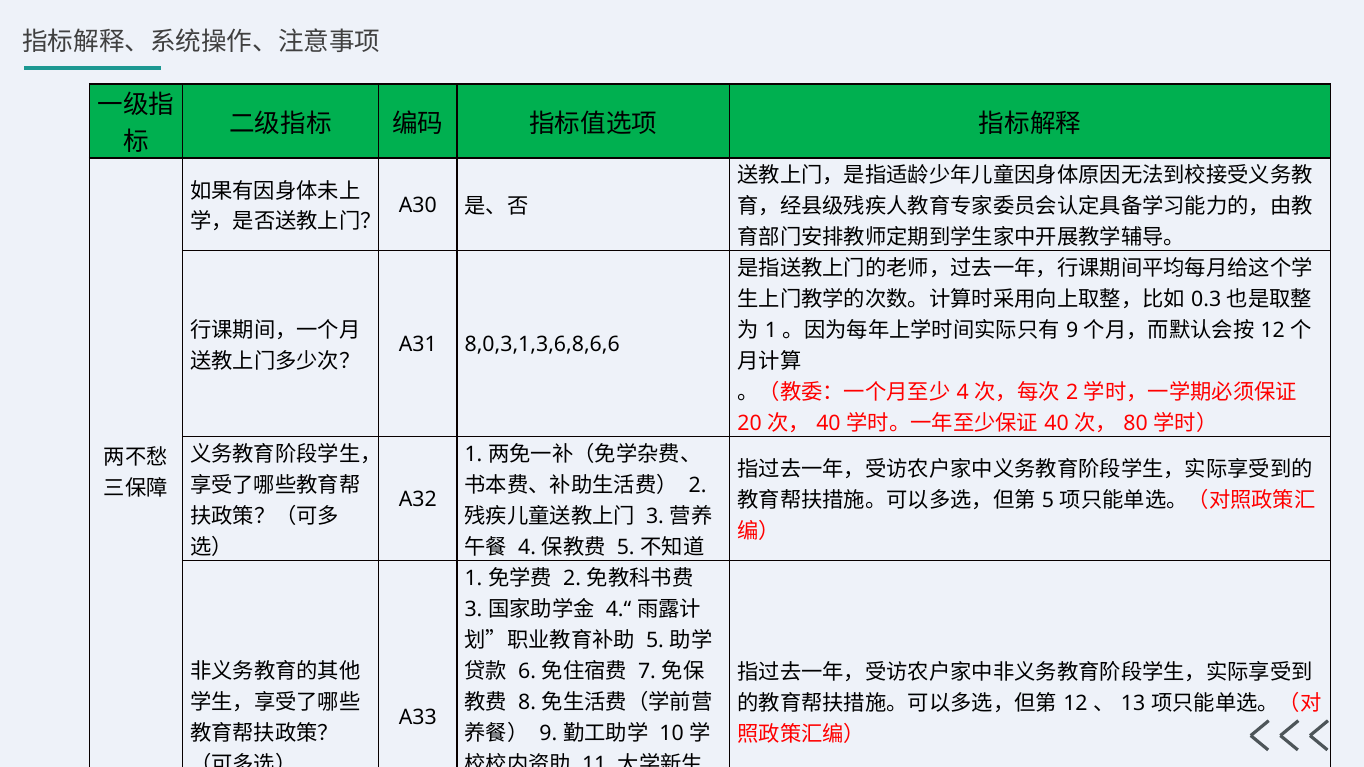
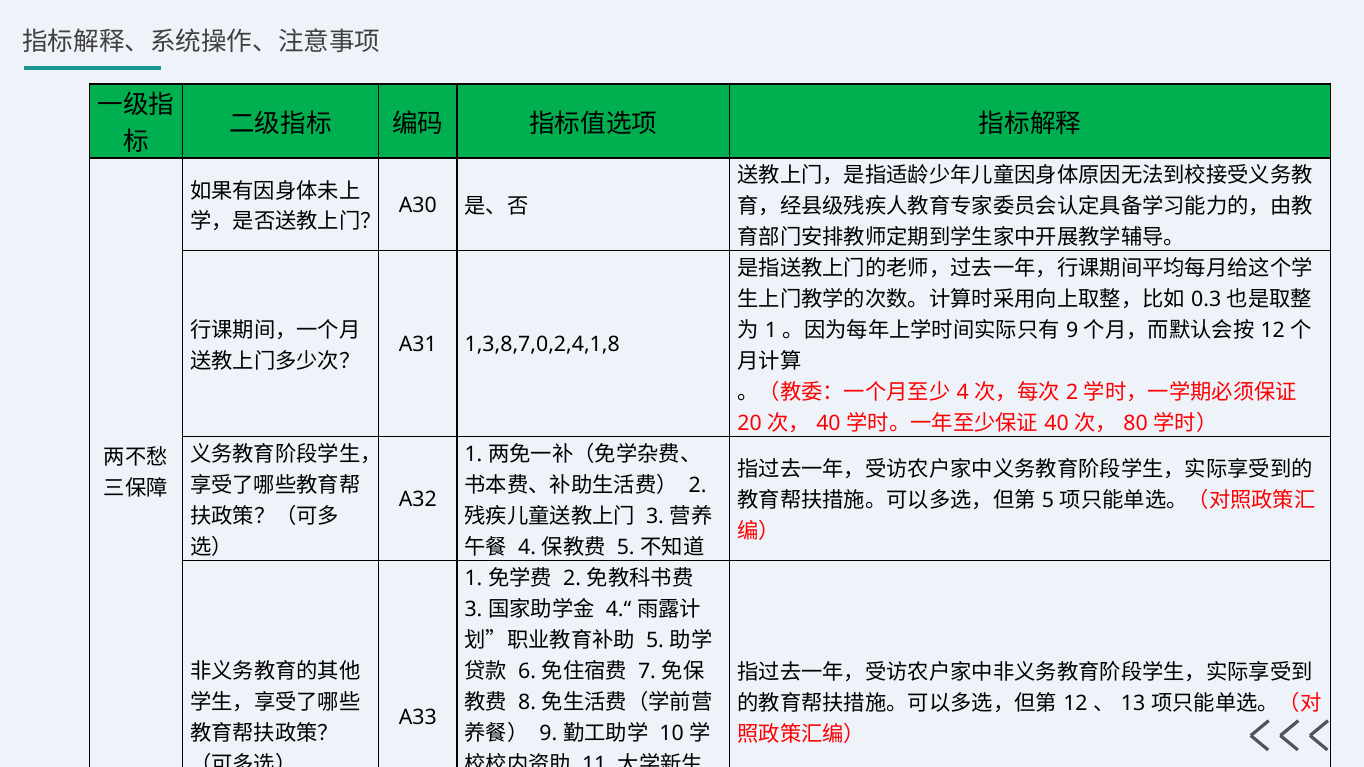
8,0,3,1,3,6,8,6,6: 8,0,3,1,3,6,8,6,6 -> 1,3,8,7,0,2,4,1,8
